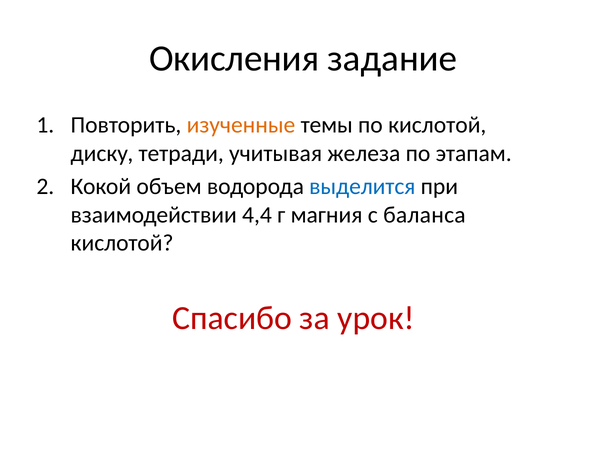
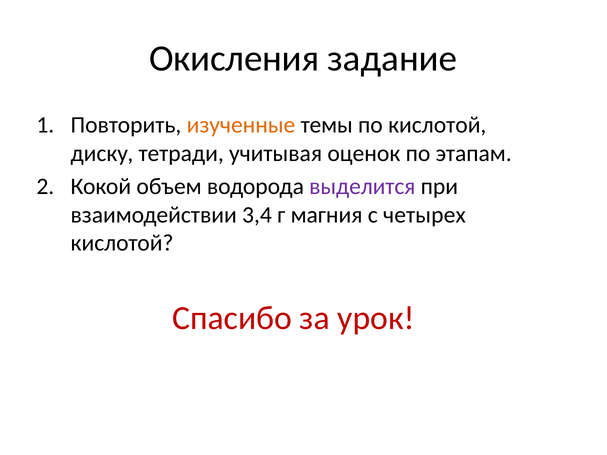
железа: железа -> оценок
выделится colour: blue -> purple
4,4: 4,4 -> 3,4
баланса: баланса -> четырех
